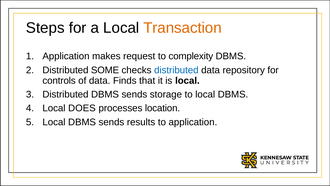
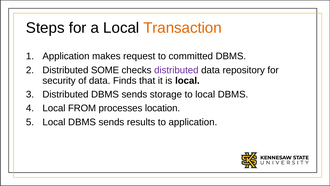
complexity: complexity -> committed
distributed at (176, 70) colour: blue -> purple
controls: controls -> security
DOES: DOES -> FROM
